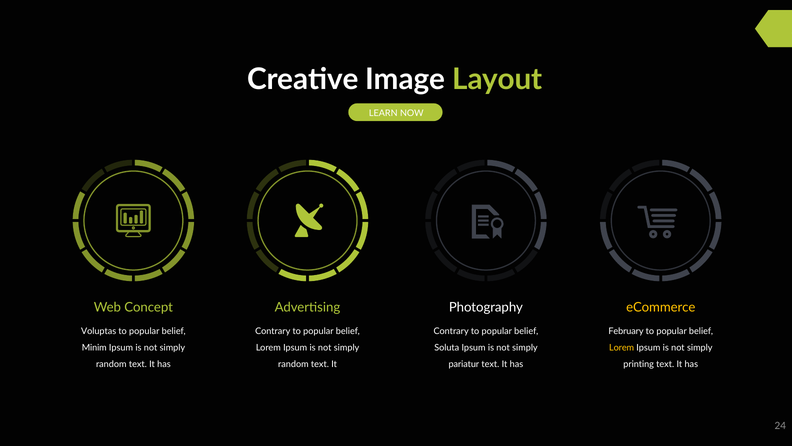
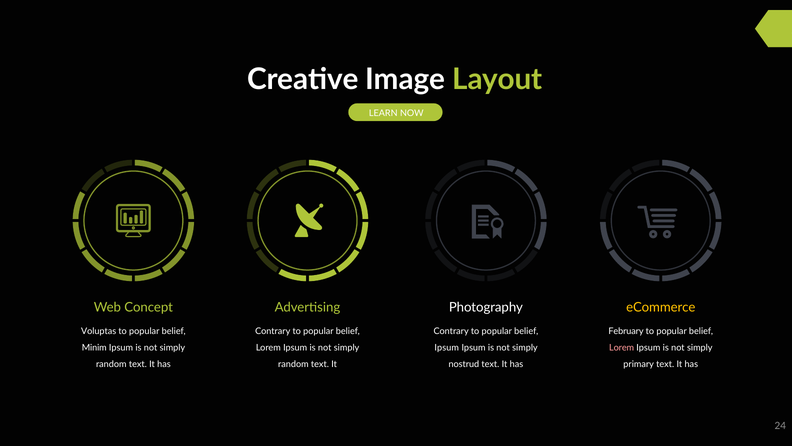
Soluta at (447, 347): Soluta -> Ipsum
Lorem at (622, 347) colour: yellow -> pink
pariatur: pariatur -> nostrud
printing: printing -> primary
